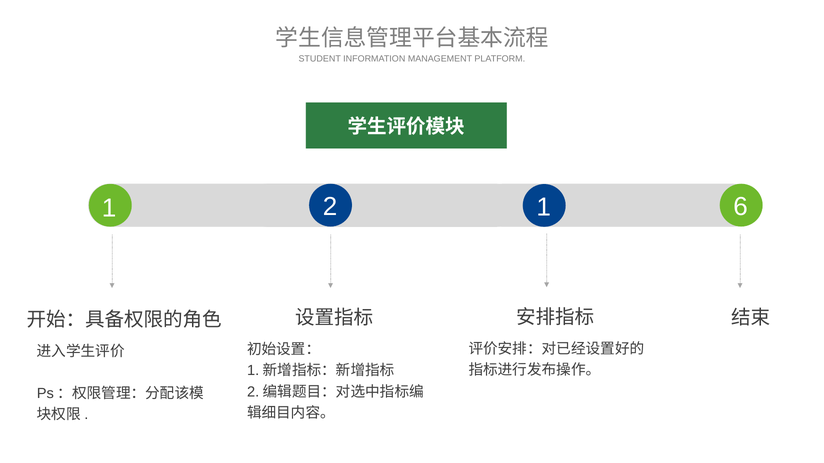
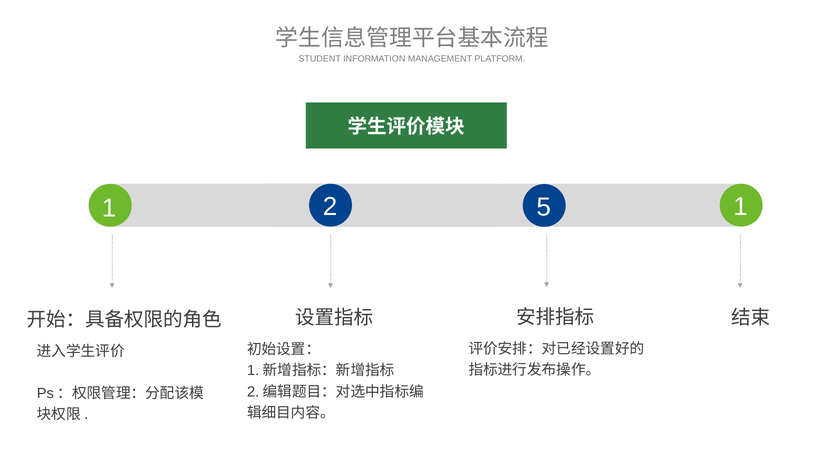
2 1: 1 -> 5
1 6: 6 -> 1
